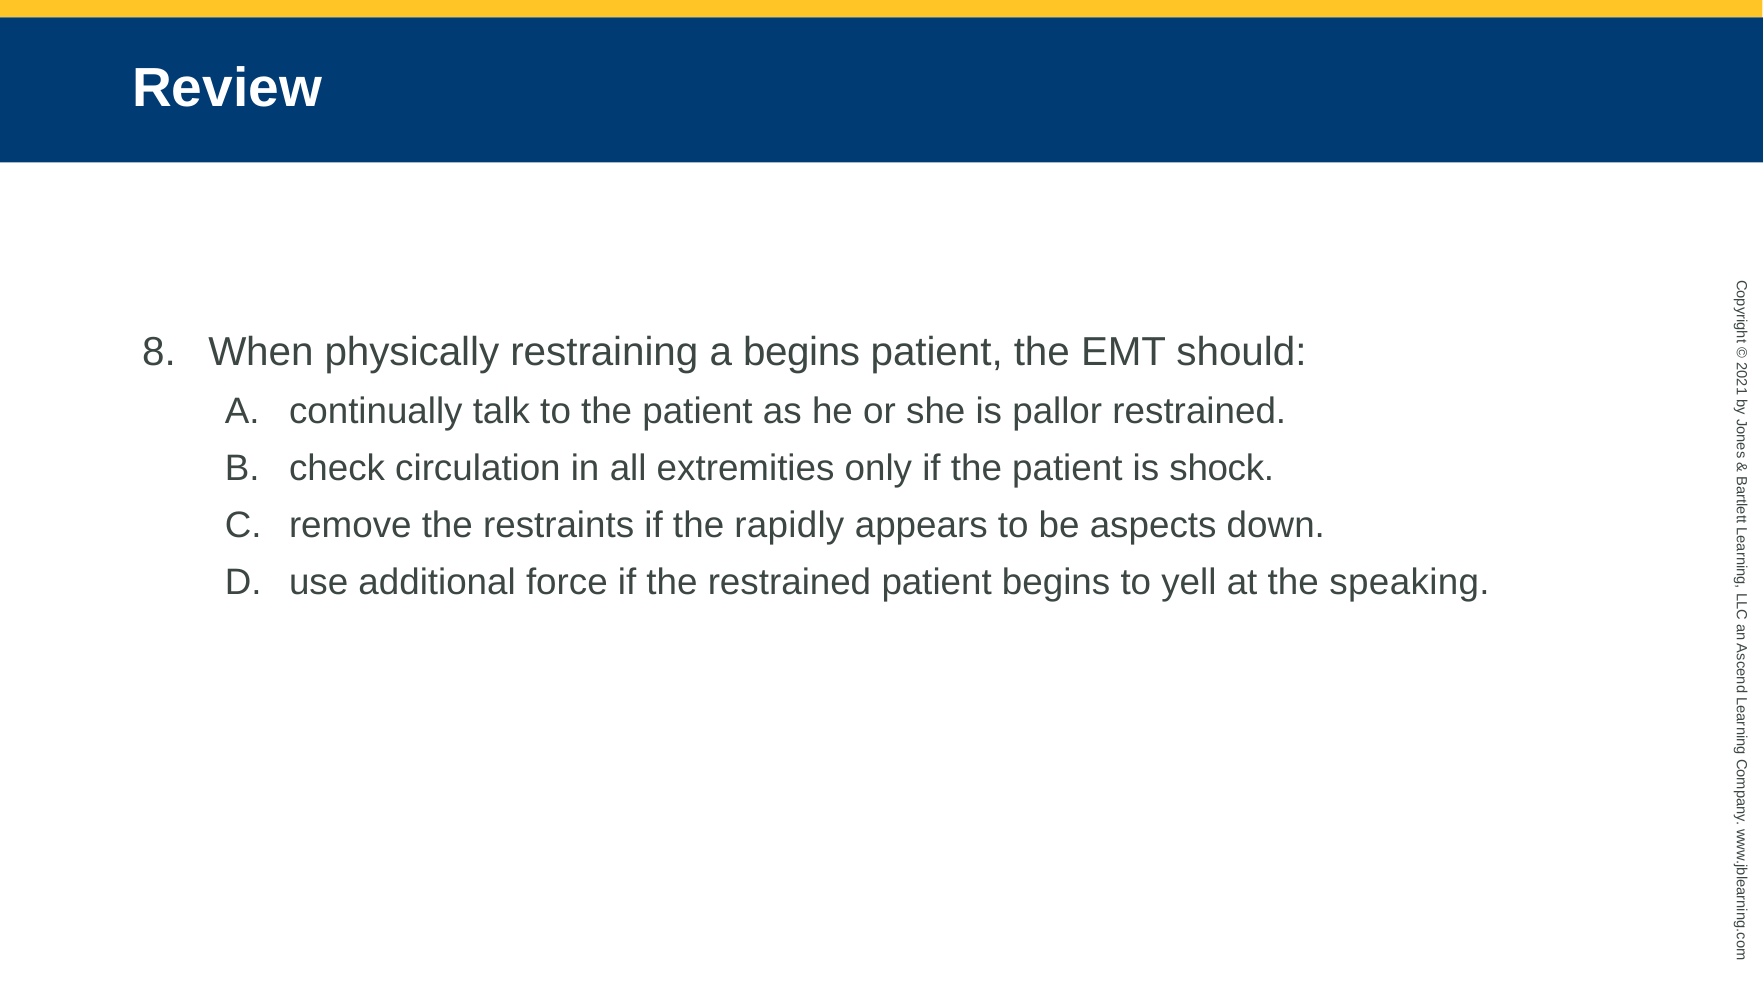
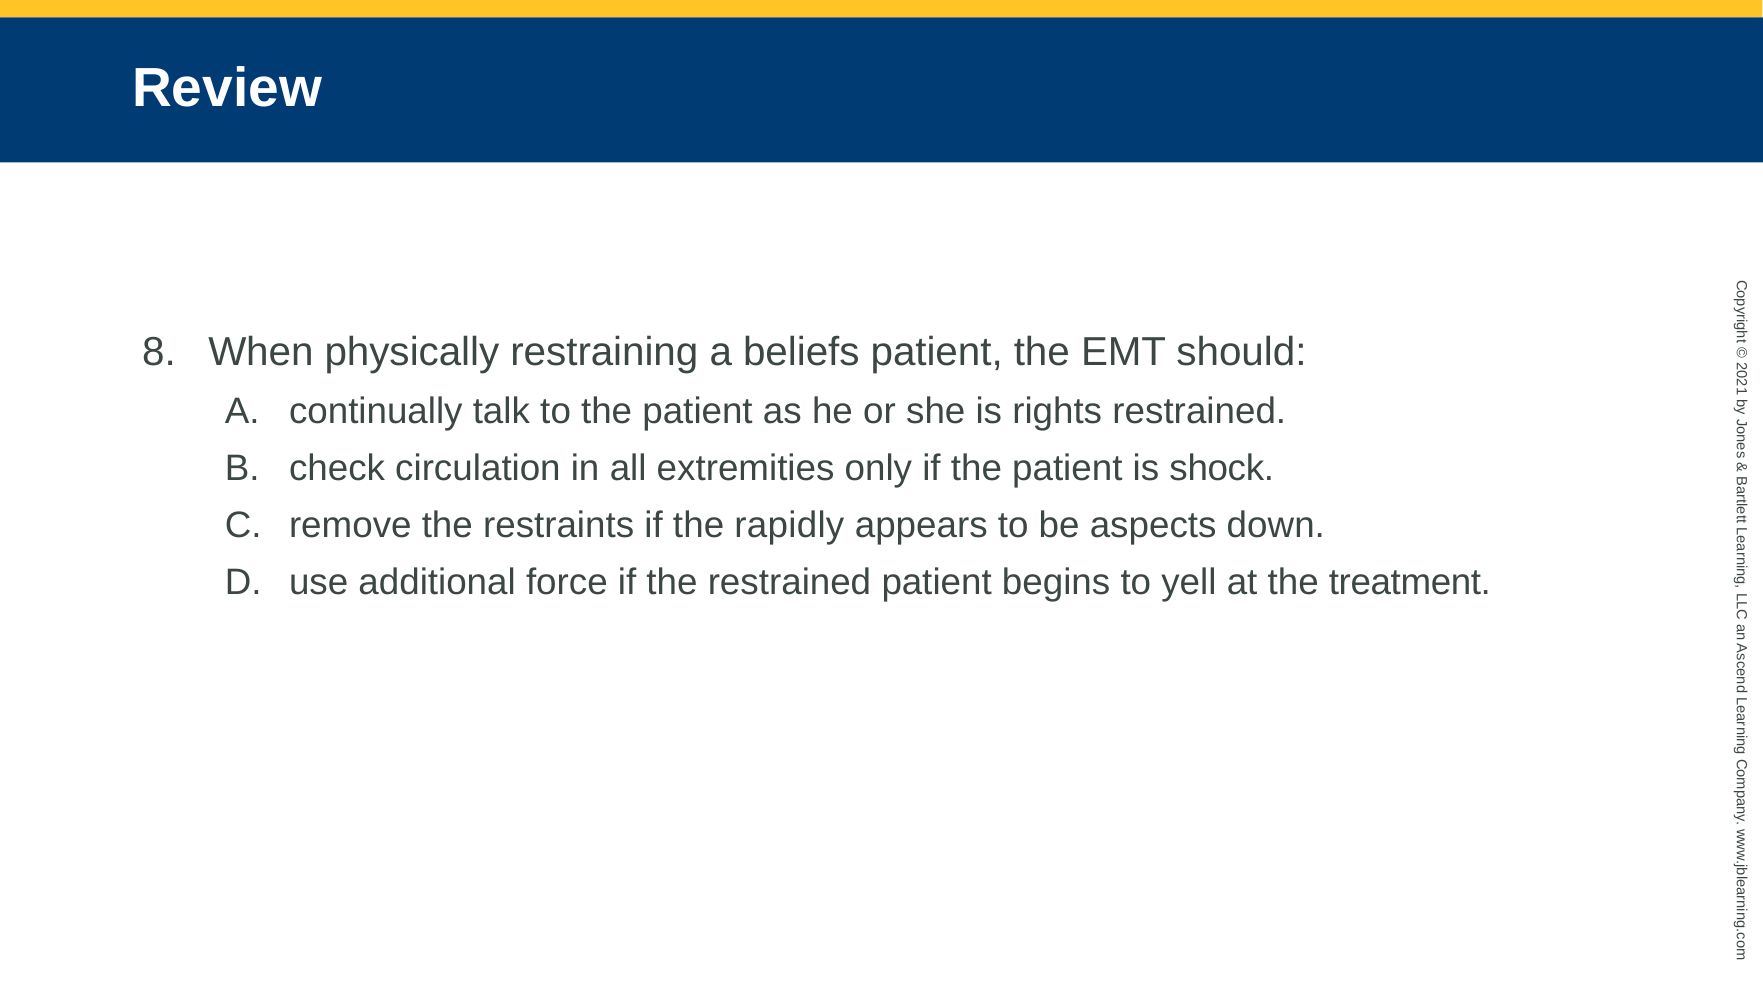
a begins: begins -> beliefs
pallor: pallor -> rights
speaking: speaking -> treatment
